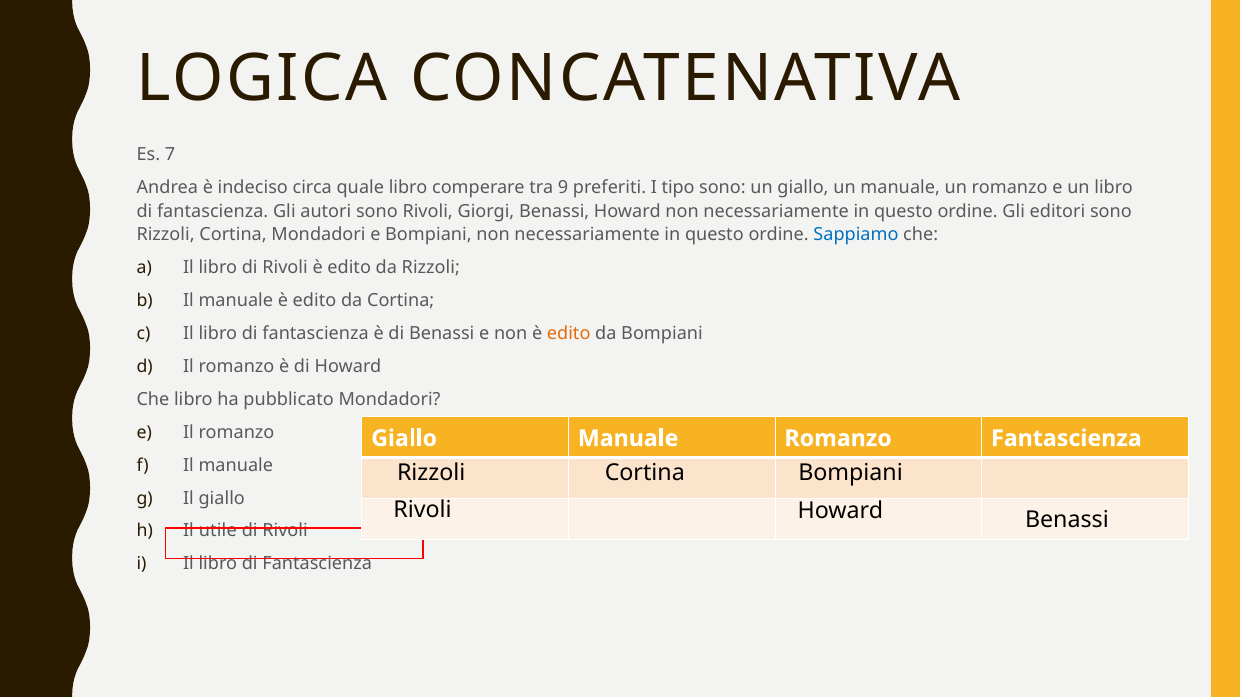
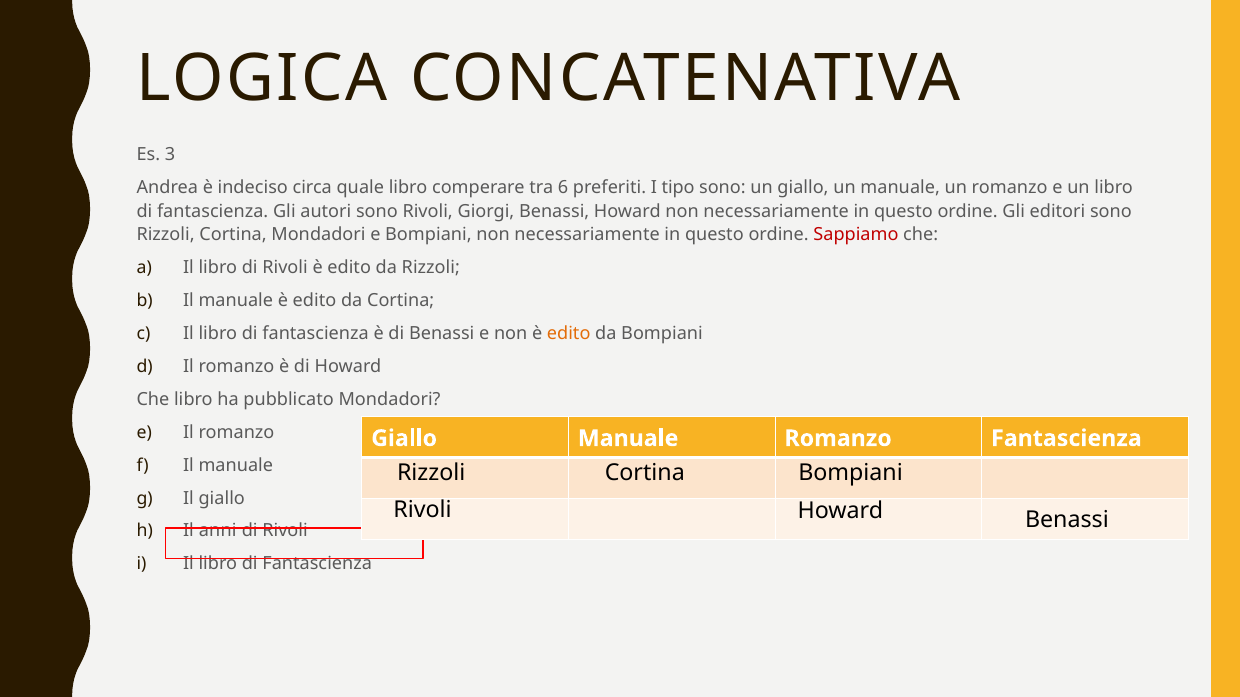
7: 7 -> 3
9: 9 -> 6
Sappiamo colour: blue -> red
utile: utile -> anni
